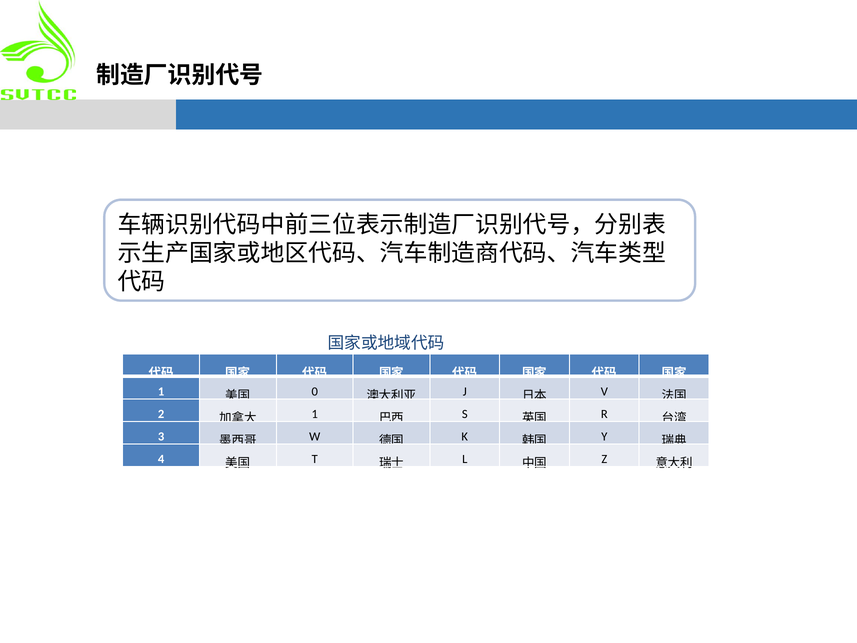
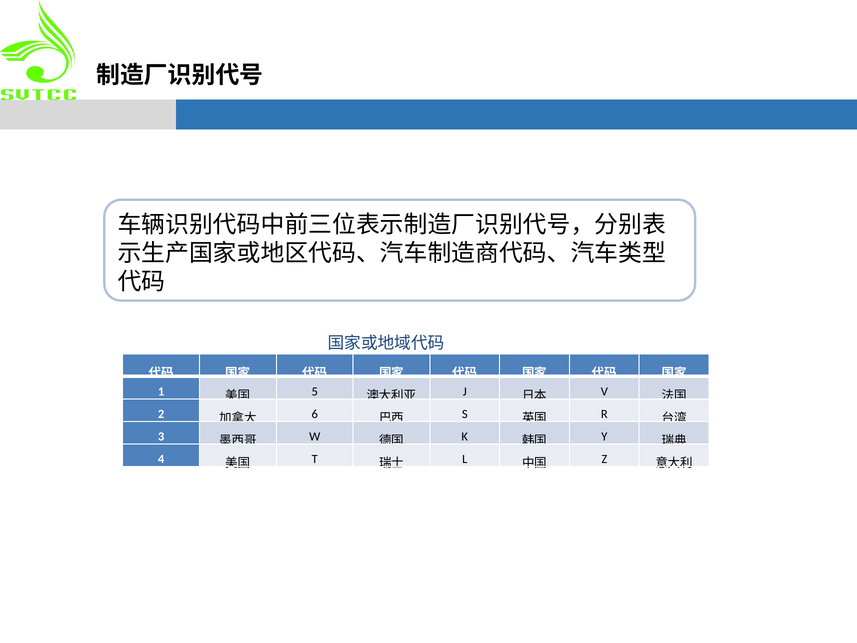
0: 0 -> 5
1 at (315, 414): 1 -> 6
